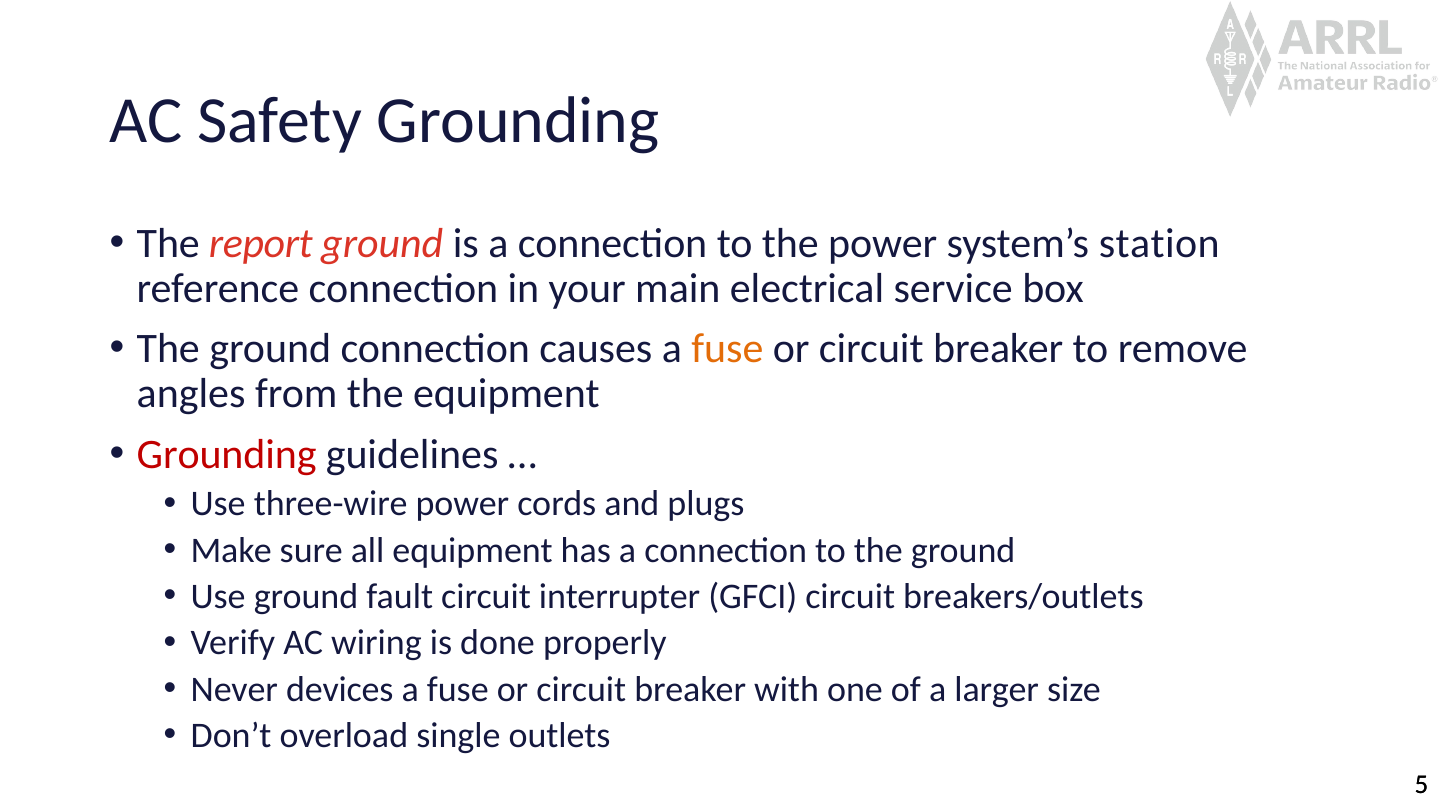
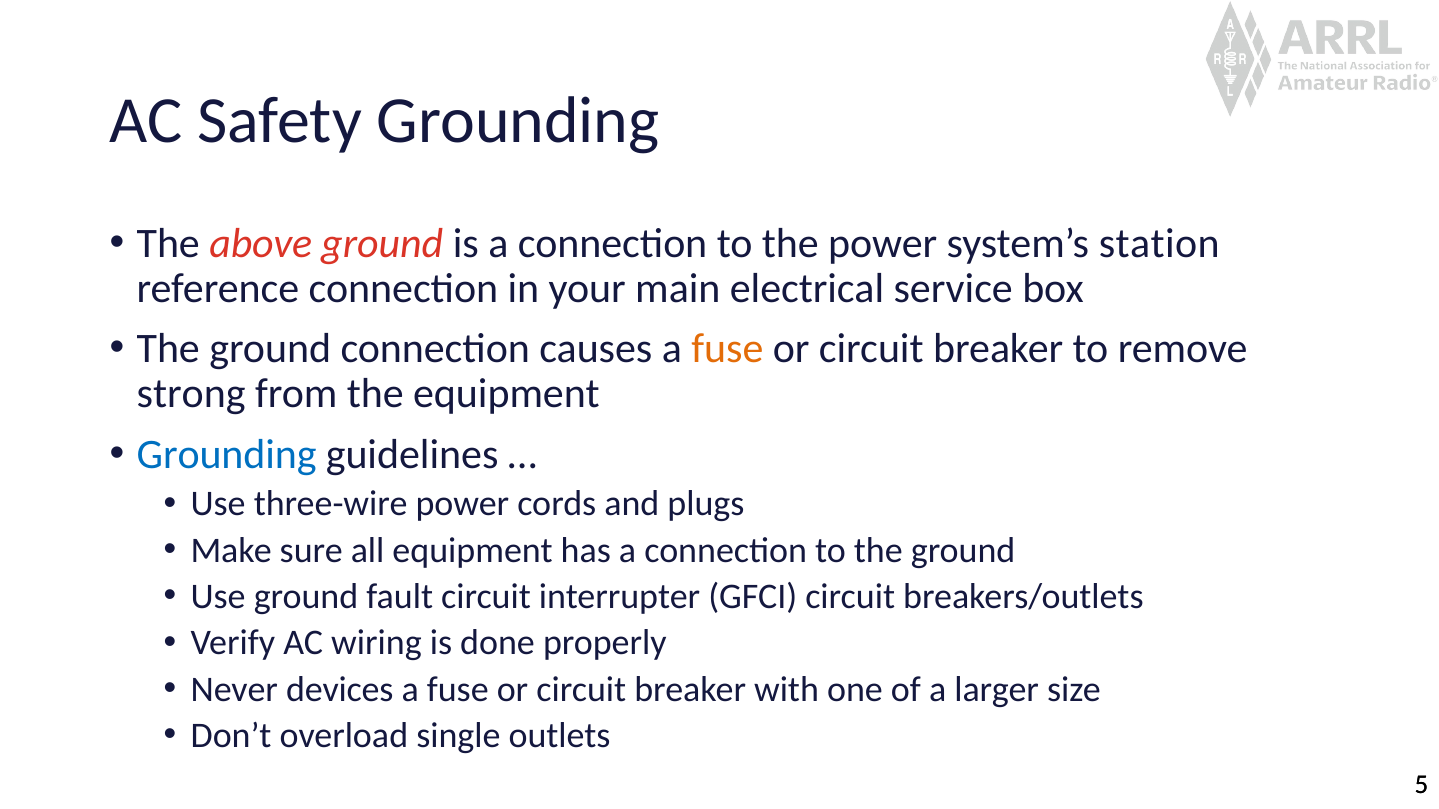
report: report -> above
angles: angles -> strong
Grounding at (227, 455) colour: red -> blue
